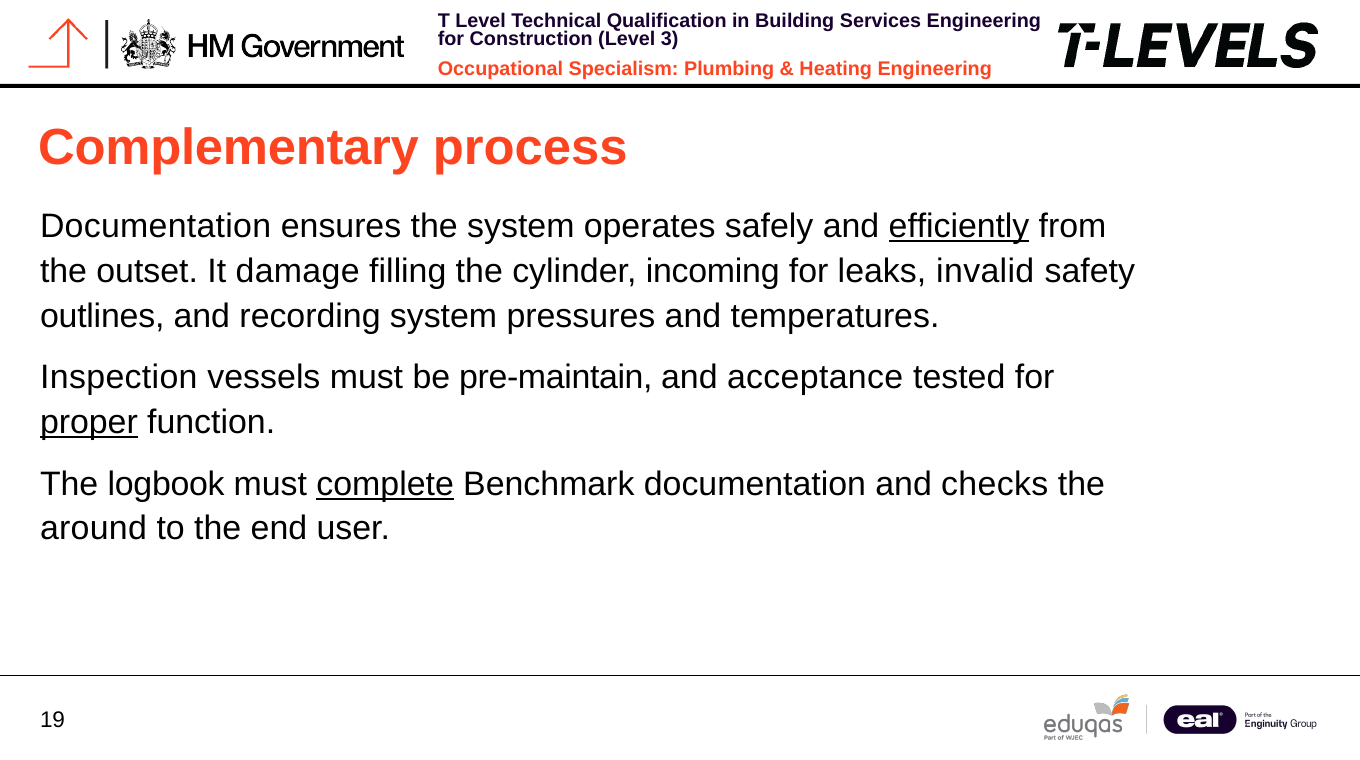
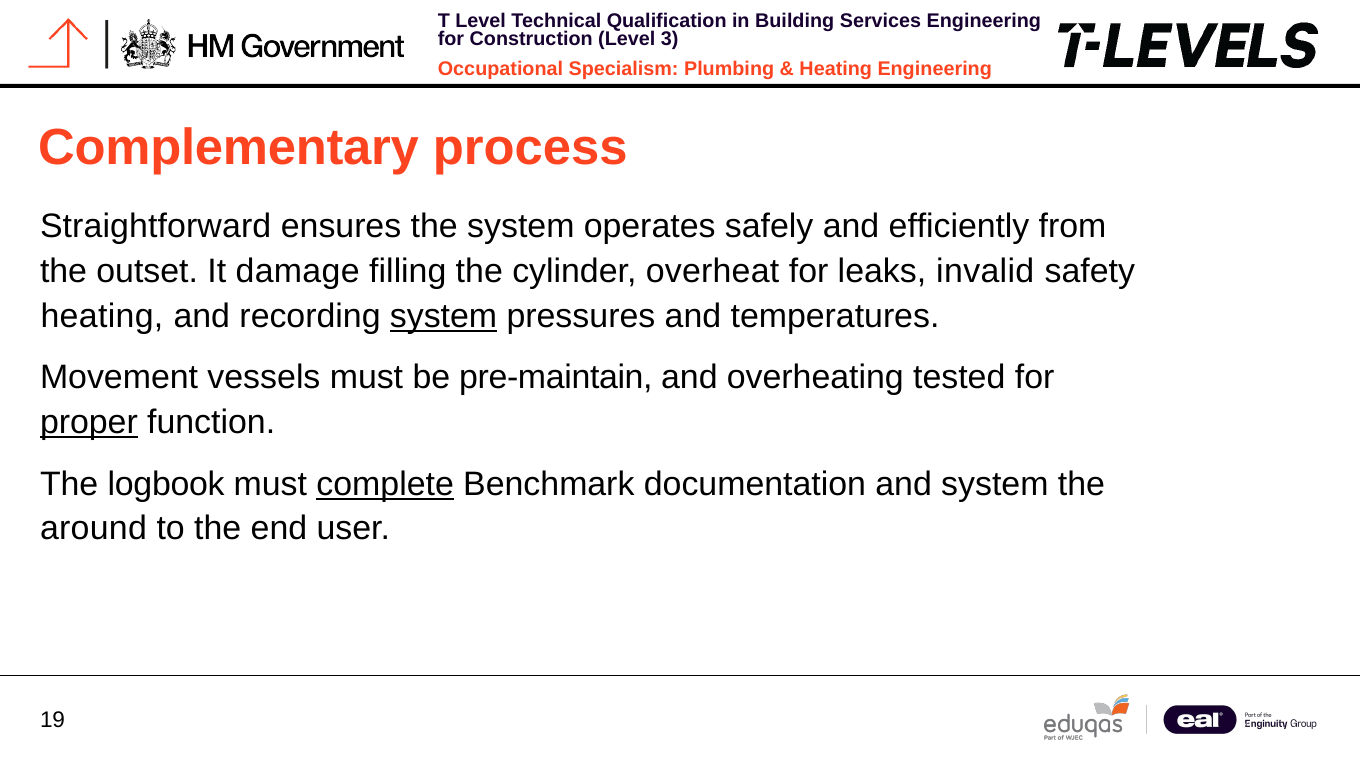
Documentation at (156, 227): Documentation -> Straightforward
efficiently underline: present -> none
incoming: incoming -> overheat
outlines at (102, 316): outlines -> heating
system at (444, 316) underline: none -> present
Inspection: Inspection -> Movement
acceptance: acceptance -> overheating
and checks: checks -> system
